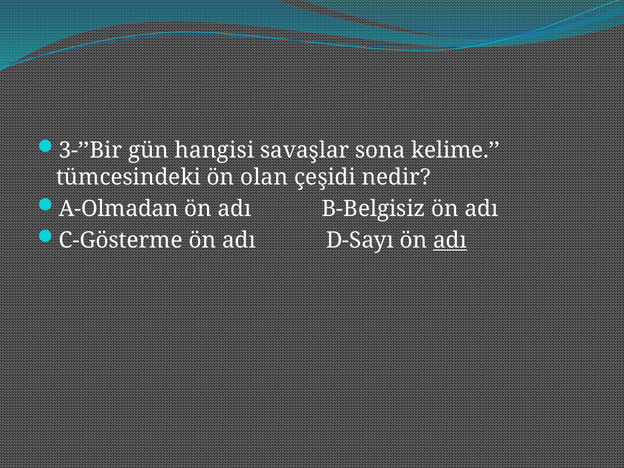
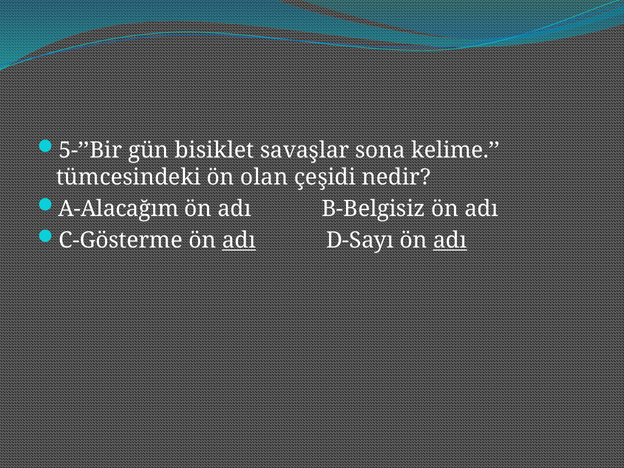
3-’’Bir: 3-’’Bir -> 5-’’Bir
hangisi: hangisi -> bisiklet
A-Olmadan: A-Olmadan -> A-Alacağım
adı at (239, 240) underline: none -> present
